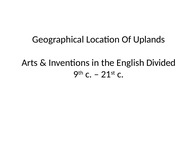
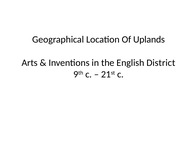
Divided: Divided -> District
